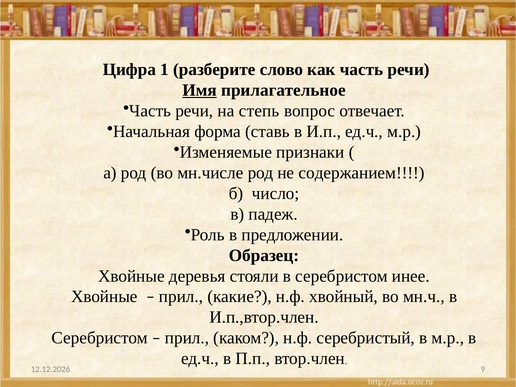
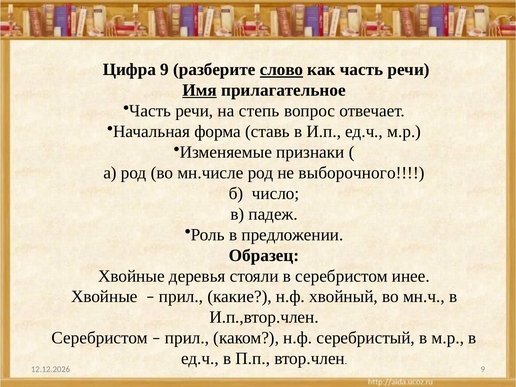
Цифра 1: 1 -> 9
слово underline: none -> present
содержанием: содержанием -> выборочного
